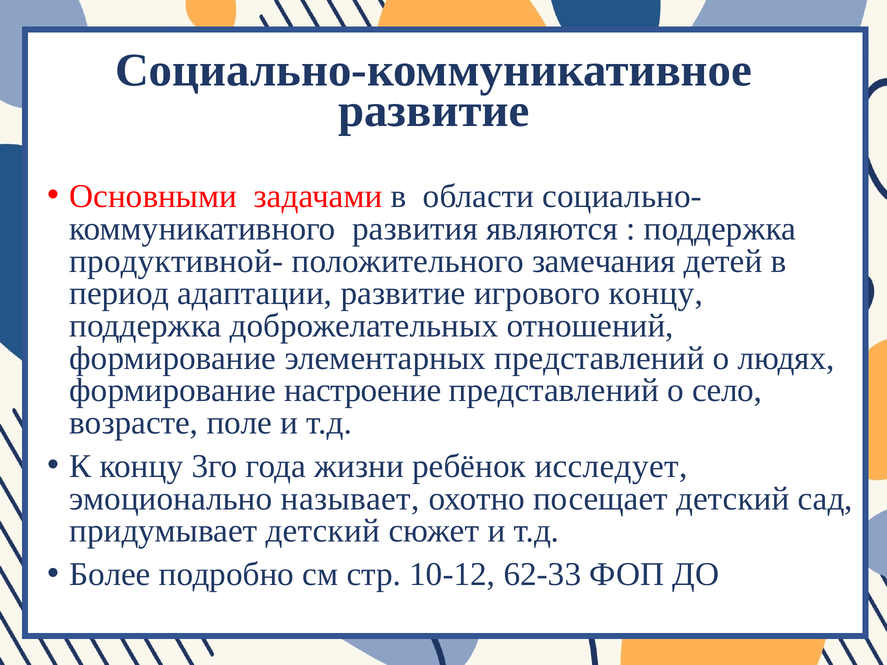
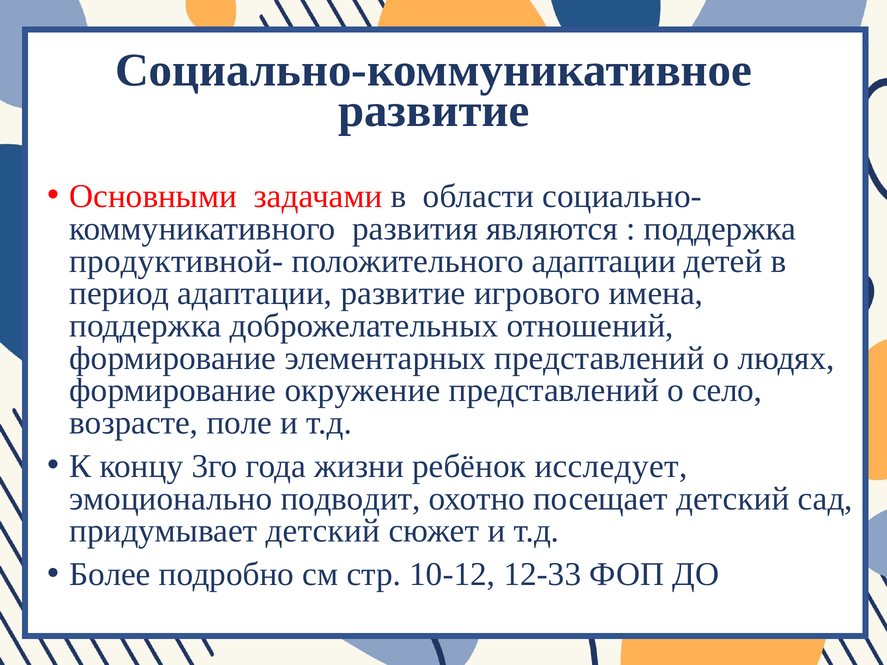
положительного замечания: замечания -> адаптации
игрового концу: концу -> имена
настроение: настроение -> окружение
называет: называет -> подводит
62-33: 62-33 -> 12-33
